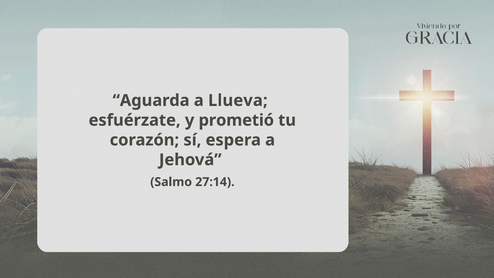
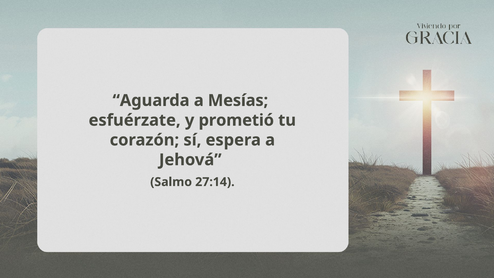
Llueva: Llueva -> Mesías
